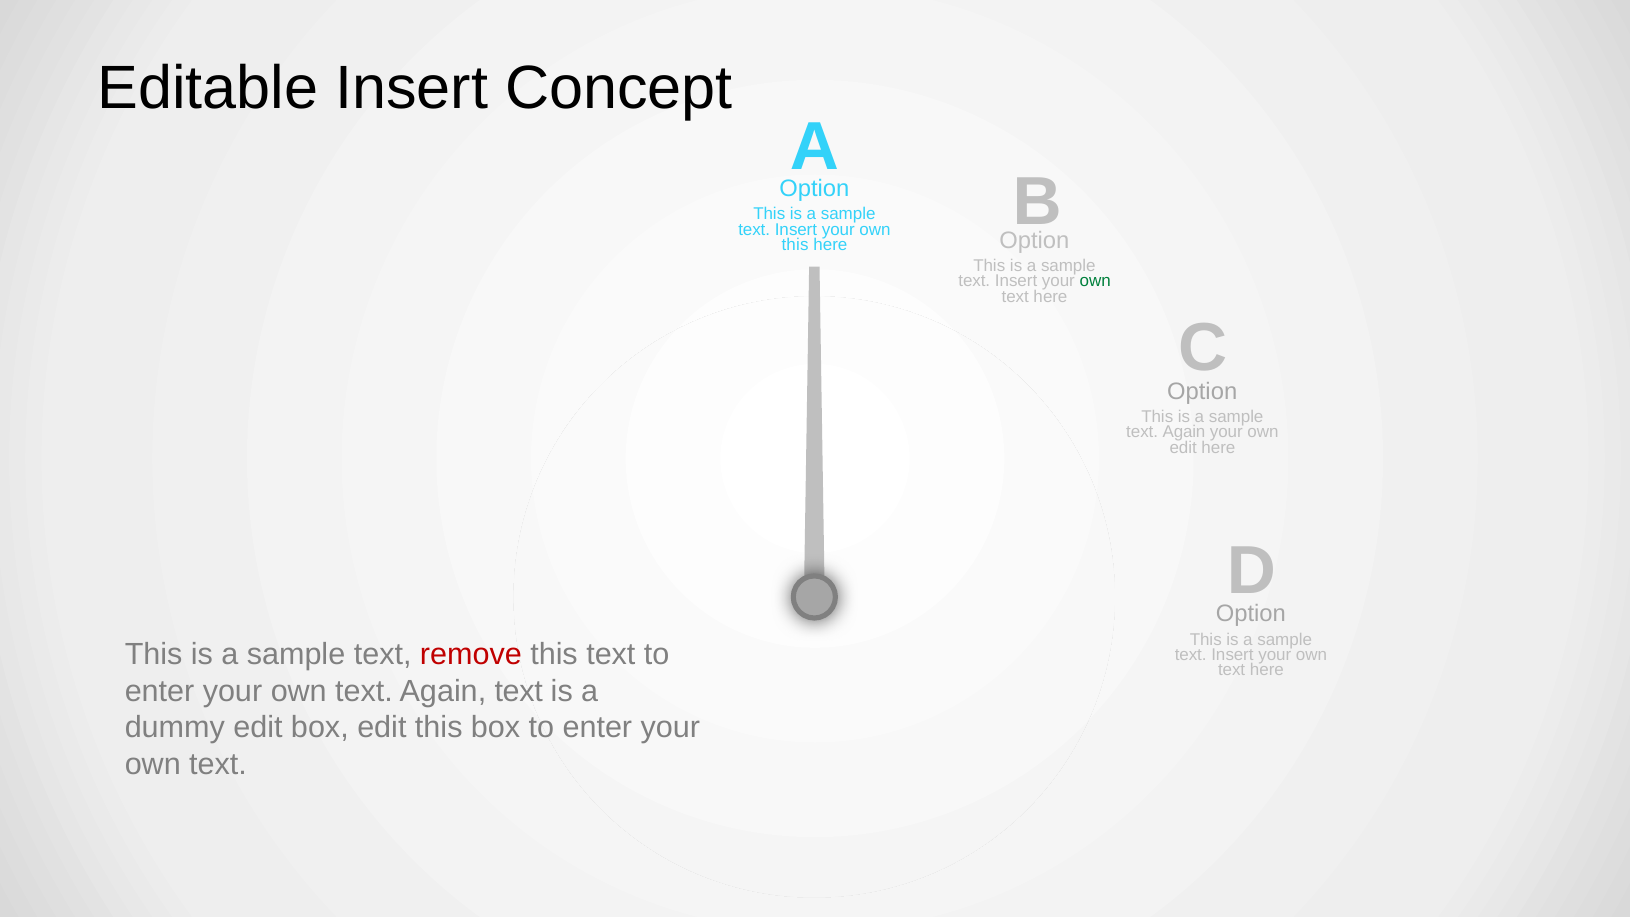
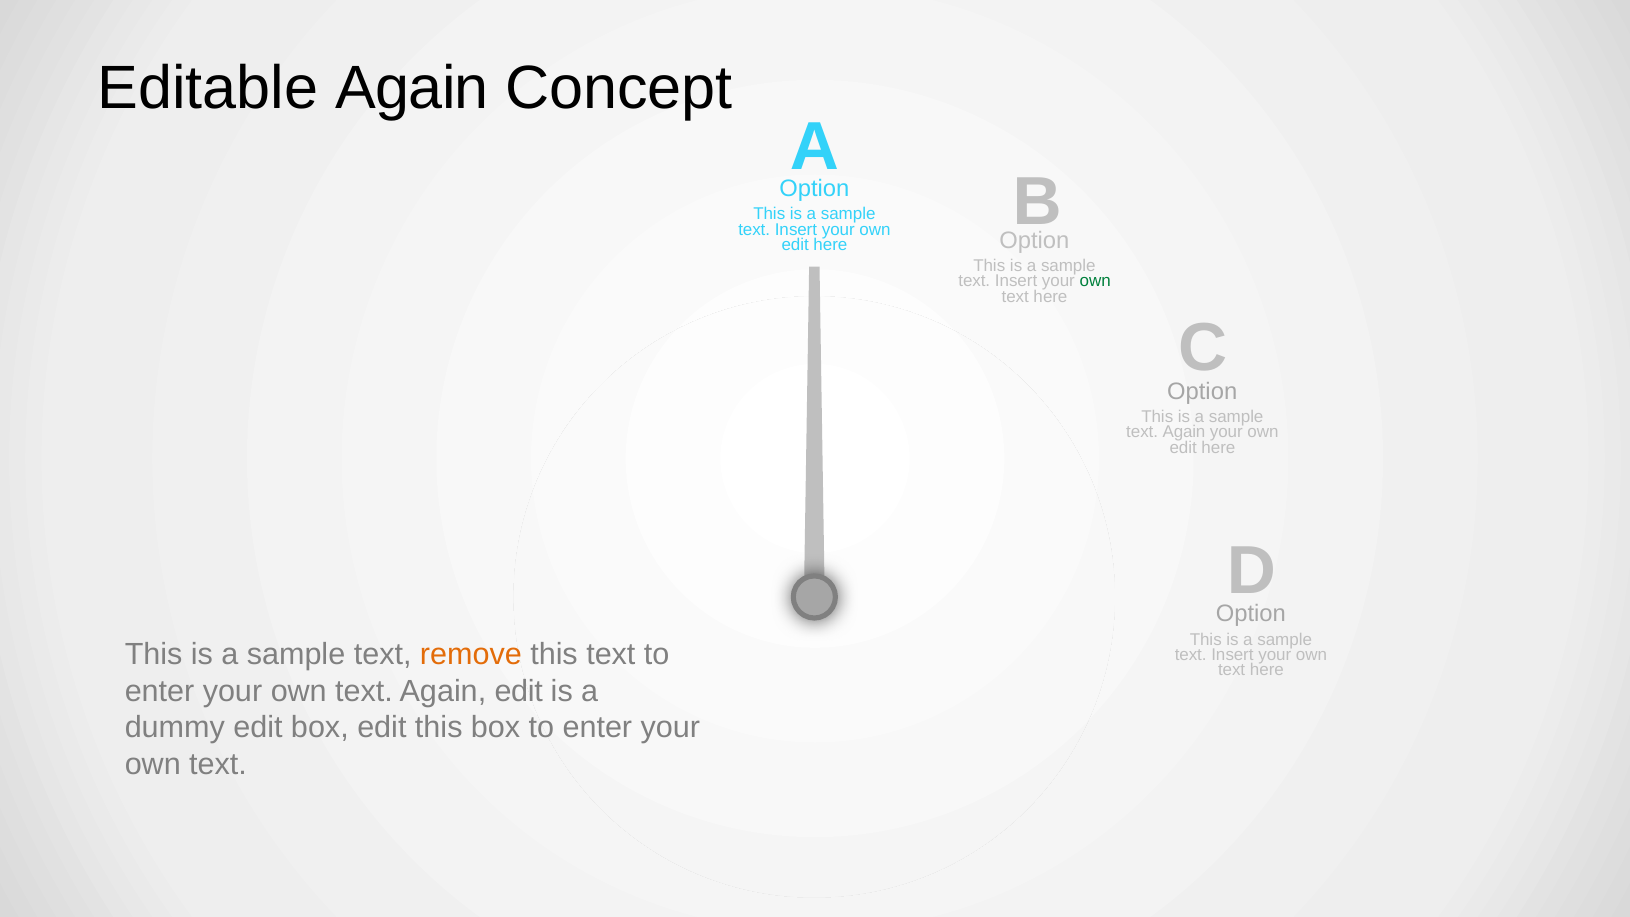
Editable Insert: Insert -> Again
this at (795, 245): this -> edit
remove colour: red -> orange
Again text: text -> edit
